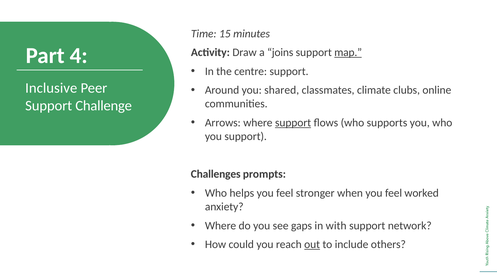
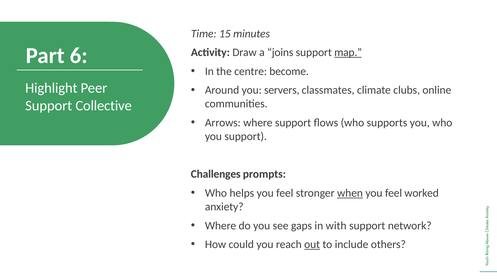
4: 4 -> 6
centre support: support -> become
Inclusive: Inclusive -> Highlight
shared: shared -> servers
Challenge: Challenge -> Collective
support at (293, 123) underline: present -> none
when underline: none -> present
